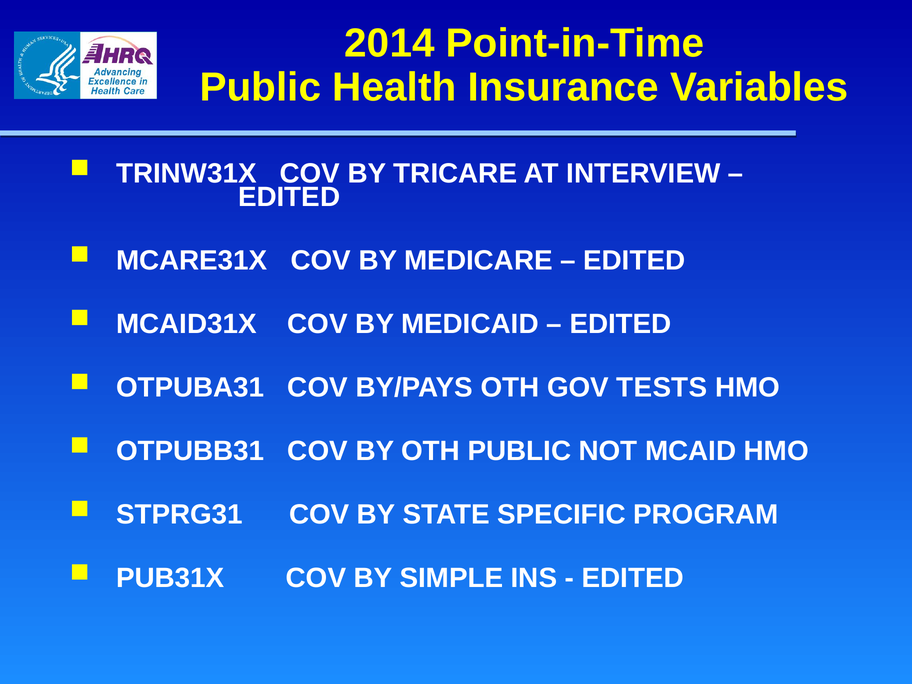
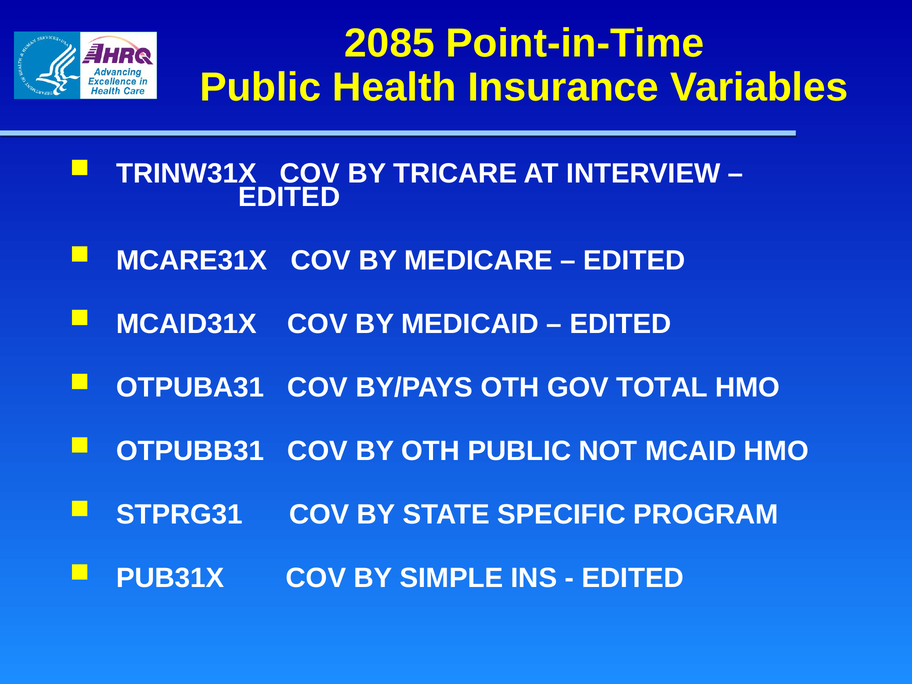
2014: 2014 -> 2085
TESTS: TESTS -> TOTAL
